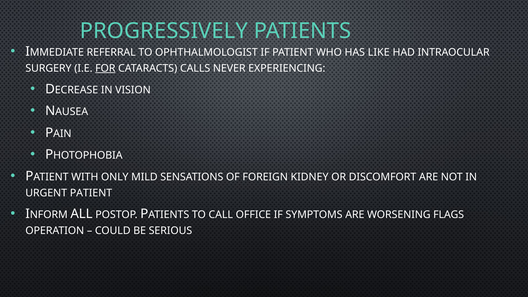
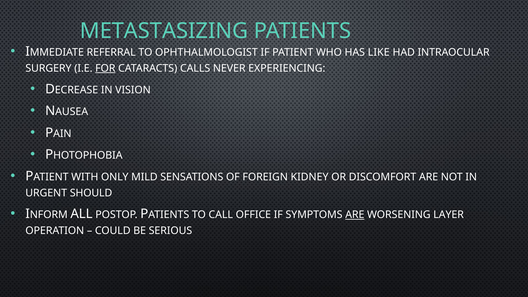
PROGRESSIVELY: PROGRESSIVELY -> METASTASIZING
URGENT PATIENT: PATIENT -> SHOULD
ARE at (355, 215) underline: none -> present
FLAGS: FLAGS -> LAYER
